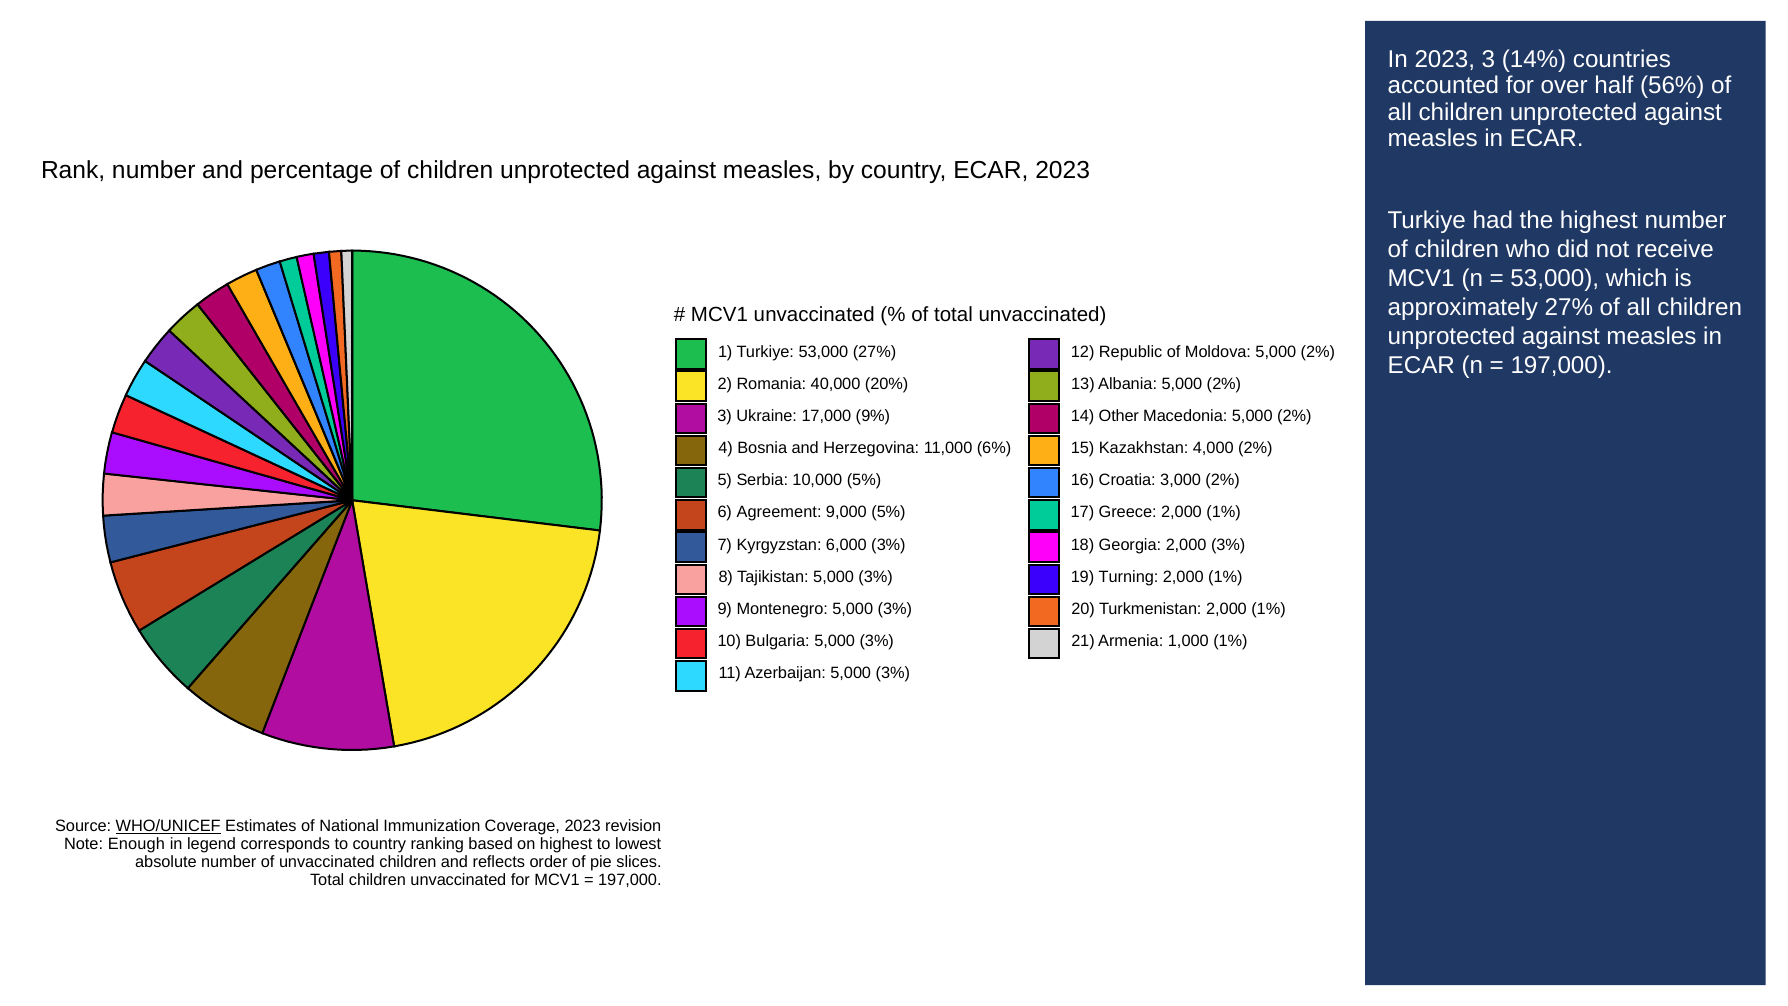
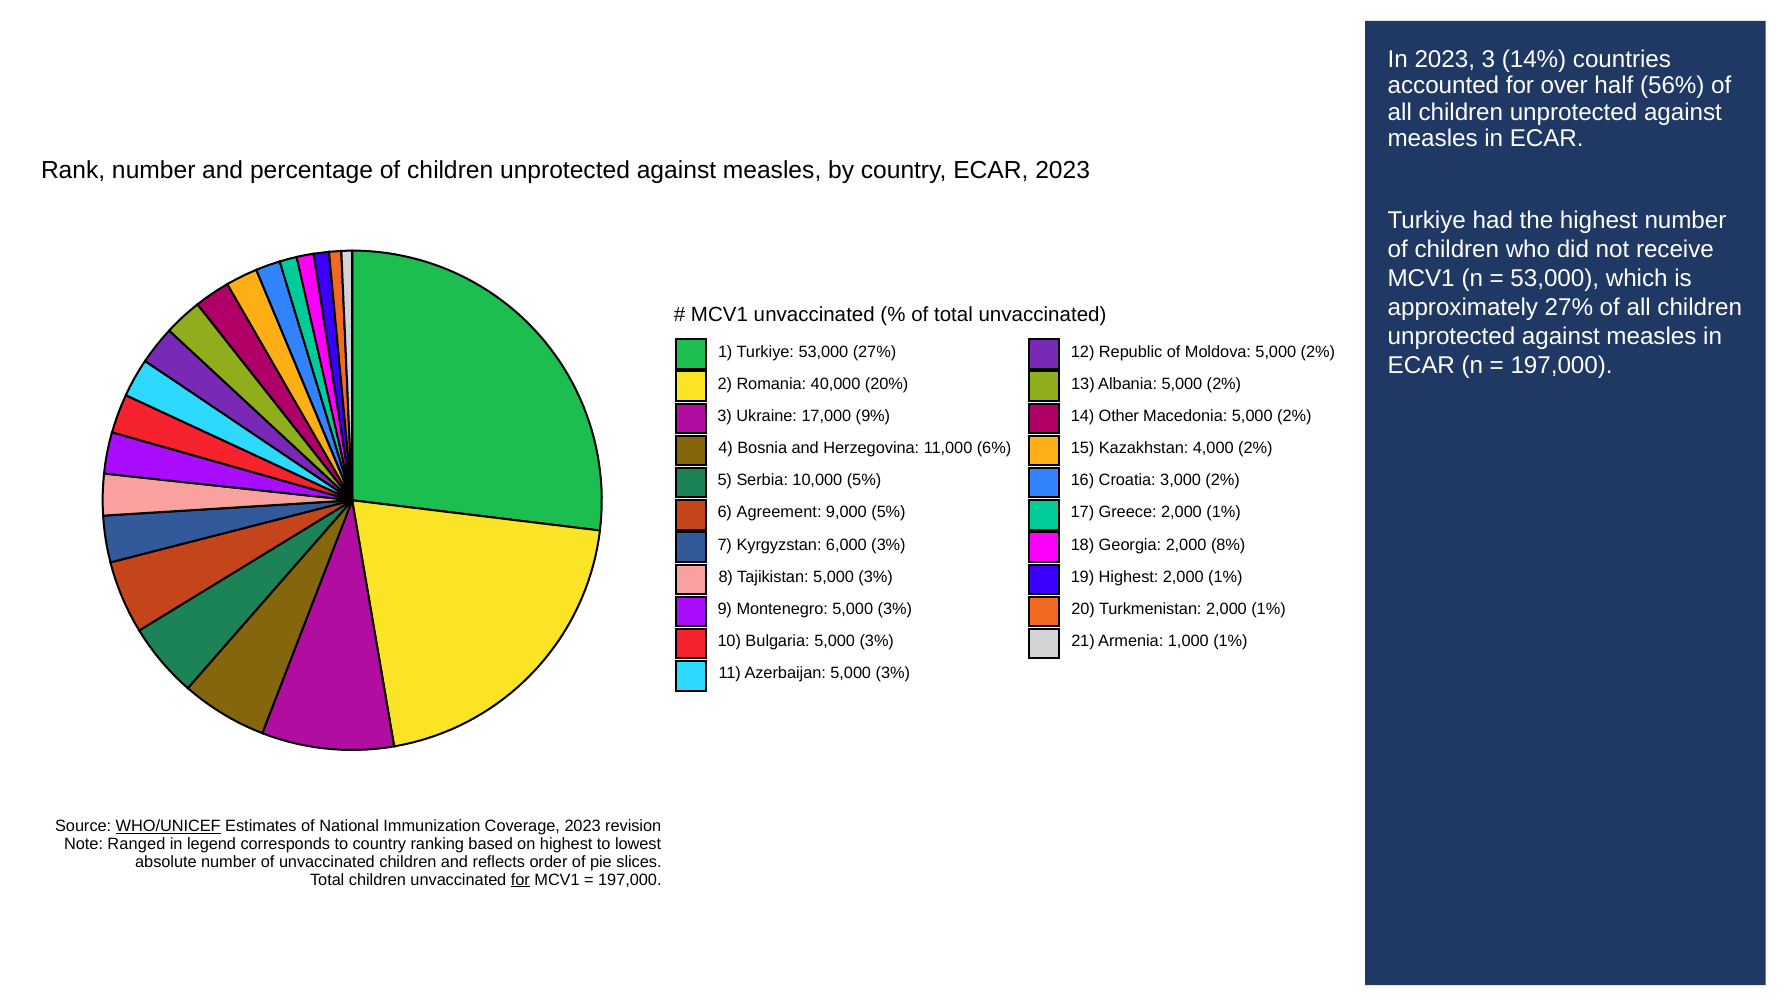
2,000 3%: 3% -> 8%
19 Turning: Turning -> Highest
Enough: Enough -> Ranged
for at (520, 880) underline: none -> present
